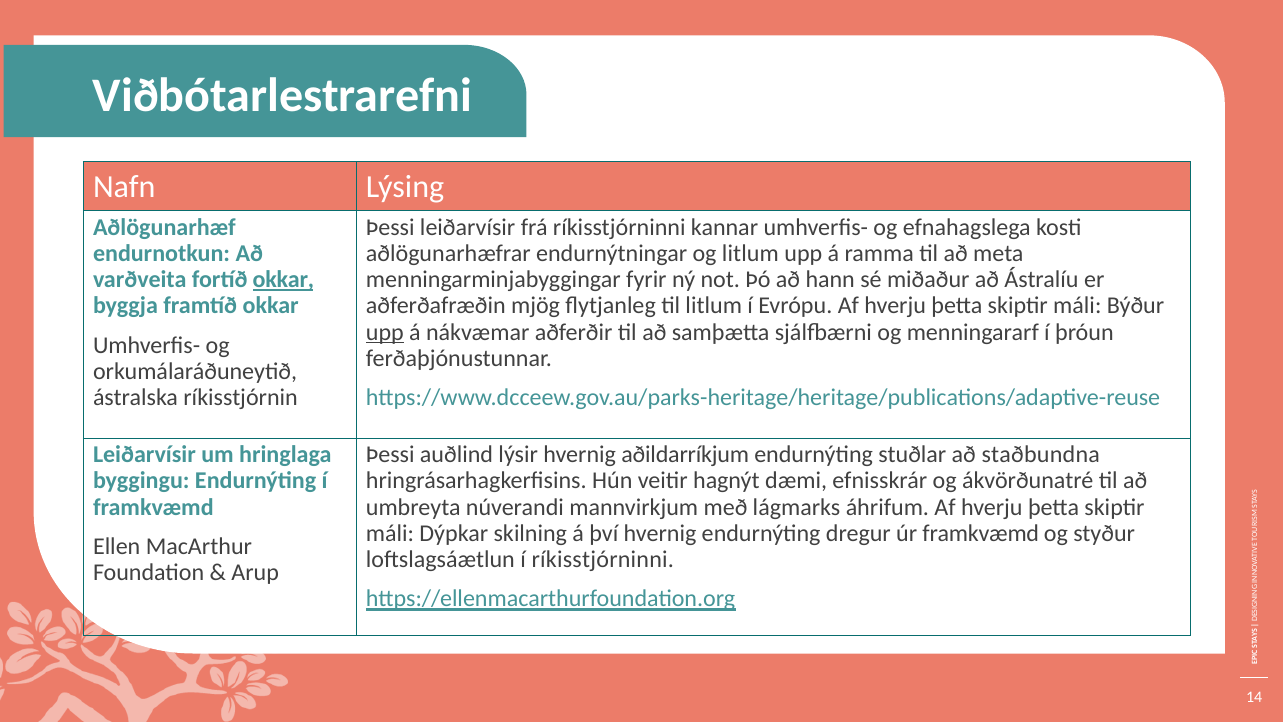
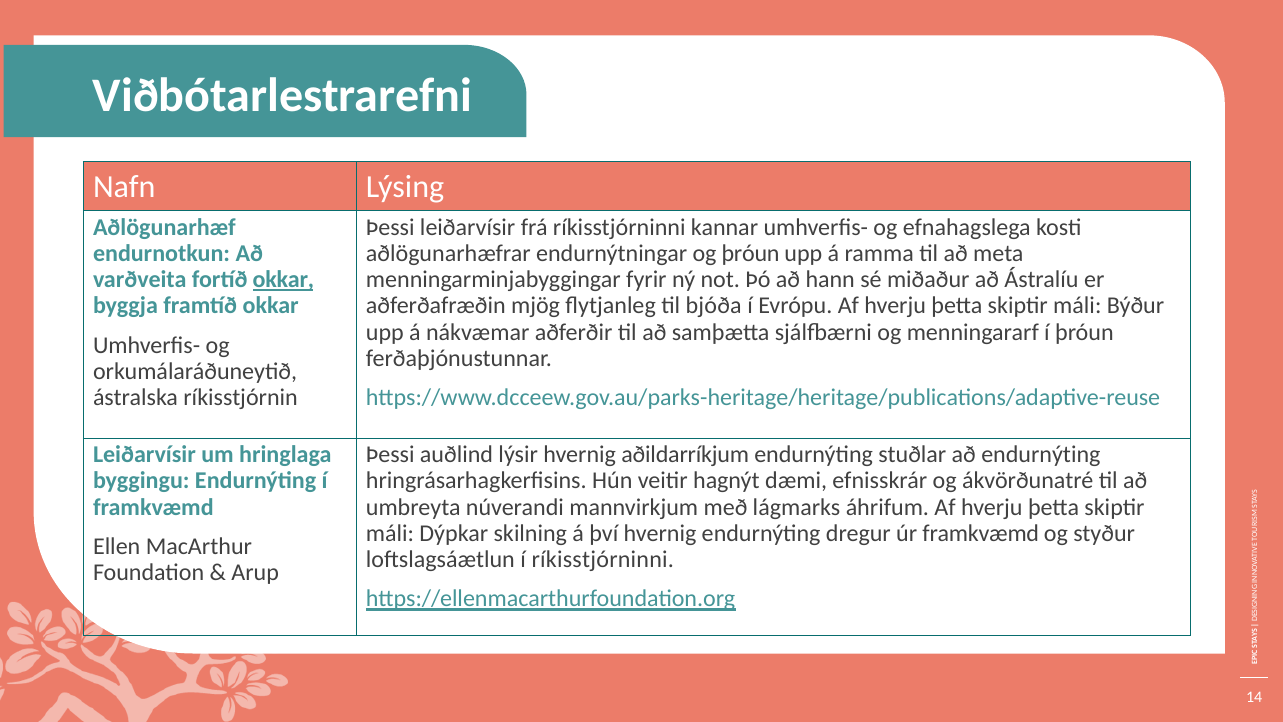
og litlum: litlum -> þróun
til litlum: litlum -> bjóða
upp at (385, 332) underline: present -> none
að staðbundna: staðbundna -> endurnýting
